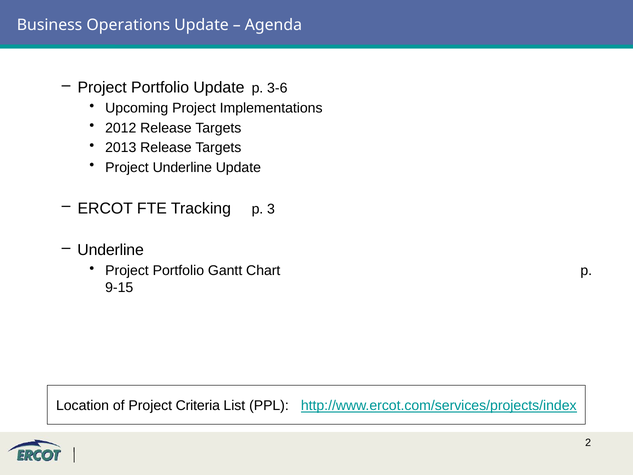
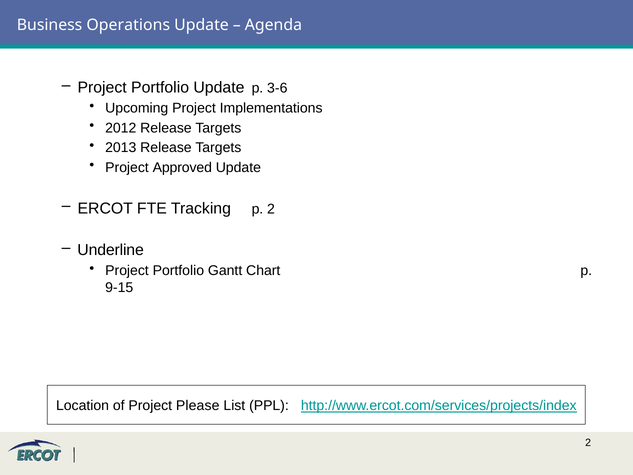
Project Underline: Underline -> Approved
p 3: 3 -> 2
Criteria: Criteria -> Please
